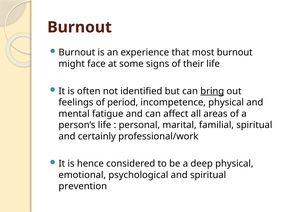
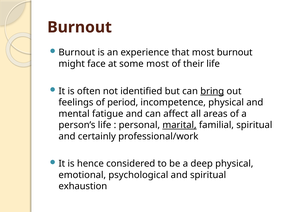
some signs: signs -> most
marital underline: none -> present
prevention: prevention -> exhaustion
